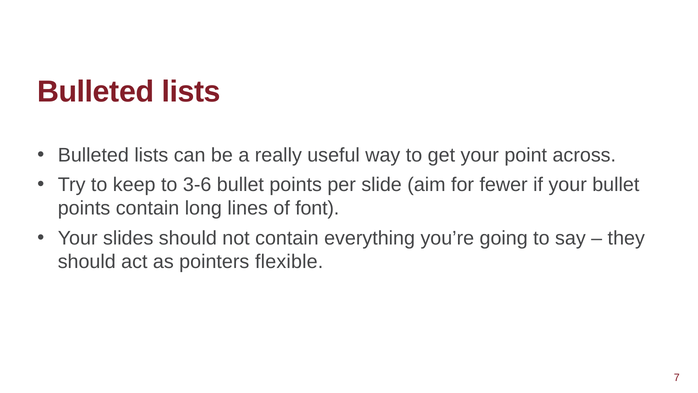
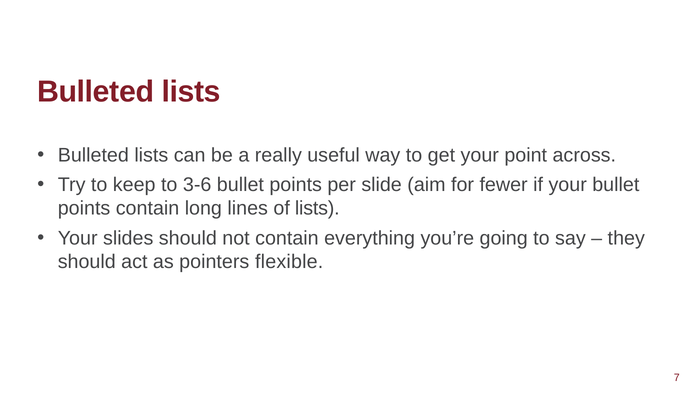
of font: font -> lists
